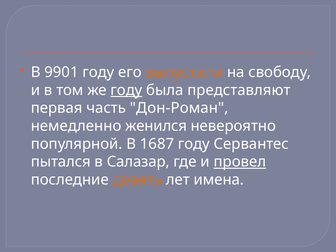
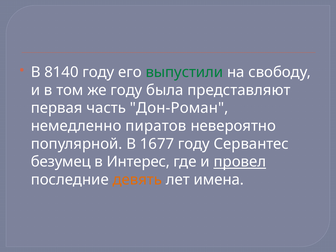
9901: 9901 -> 8140
выпустили colour: orange -> green
году at (126, 90) underline: present -> none
женился: женился -> пиратов
1687: 1687 -> 1677
пытался: пытался -> безумец
Салазар: Салазар -> Интерес
